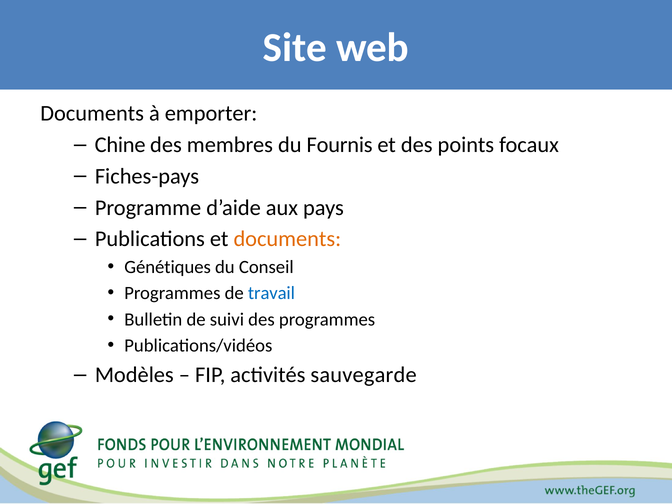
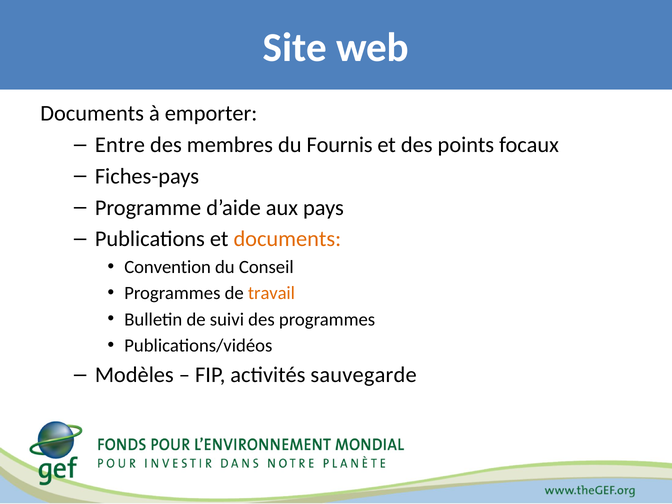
Chine: Chine -> Entre
Génétiques: Génétiques -> Convention
travail colour: blue -> orange
